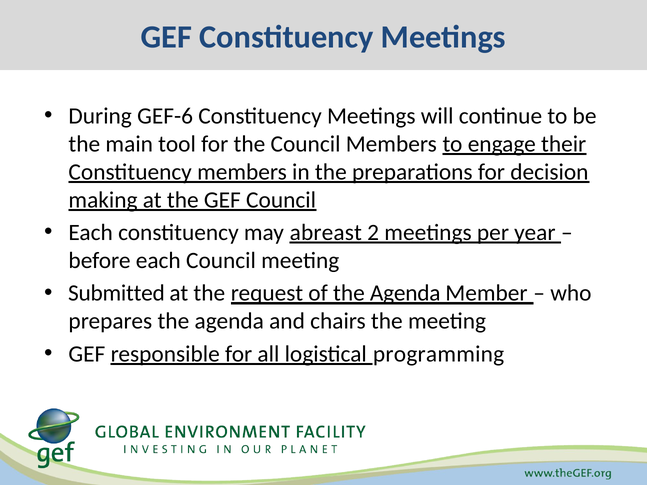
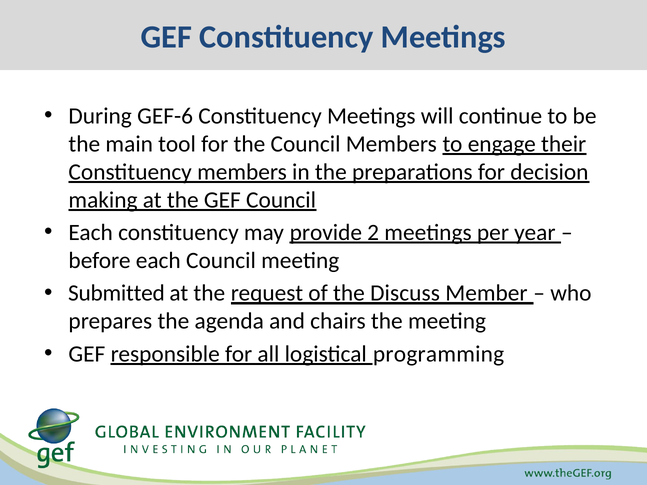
abreast: abreast -> provide
of the Agenda: Agenda -> Discuss
